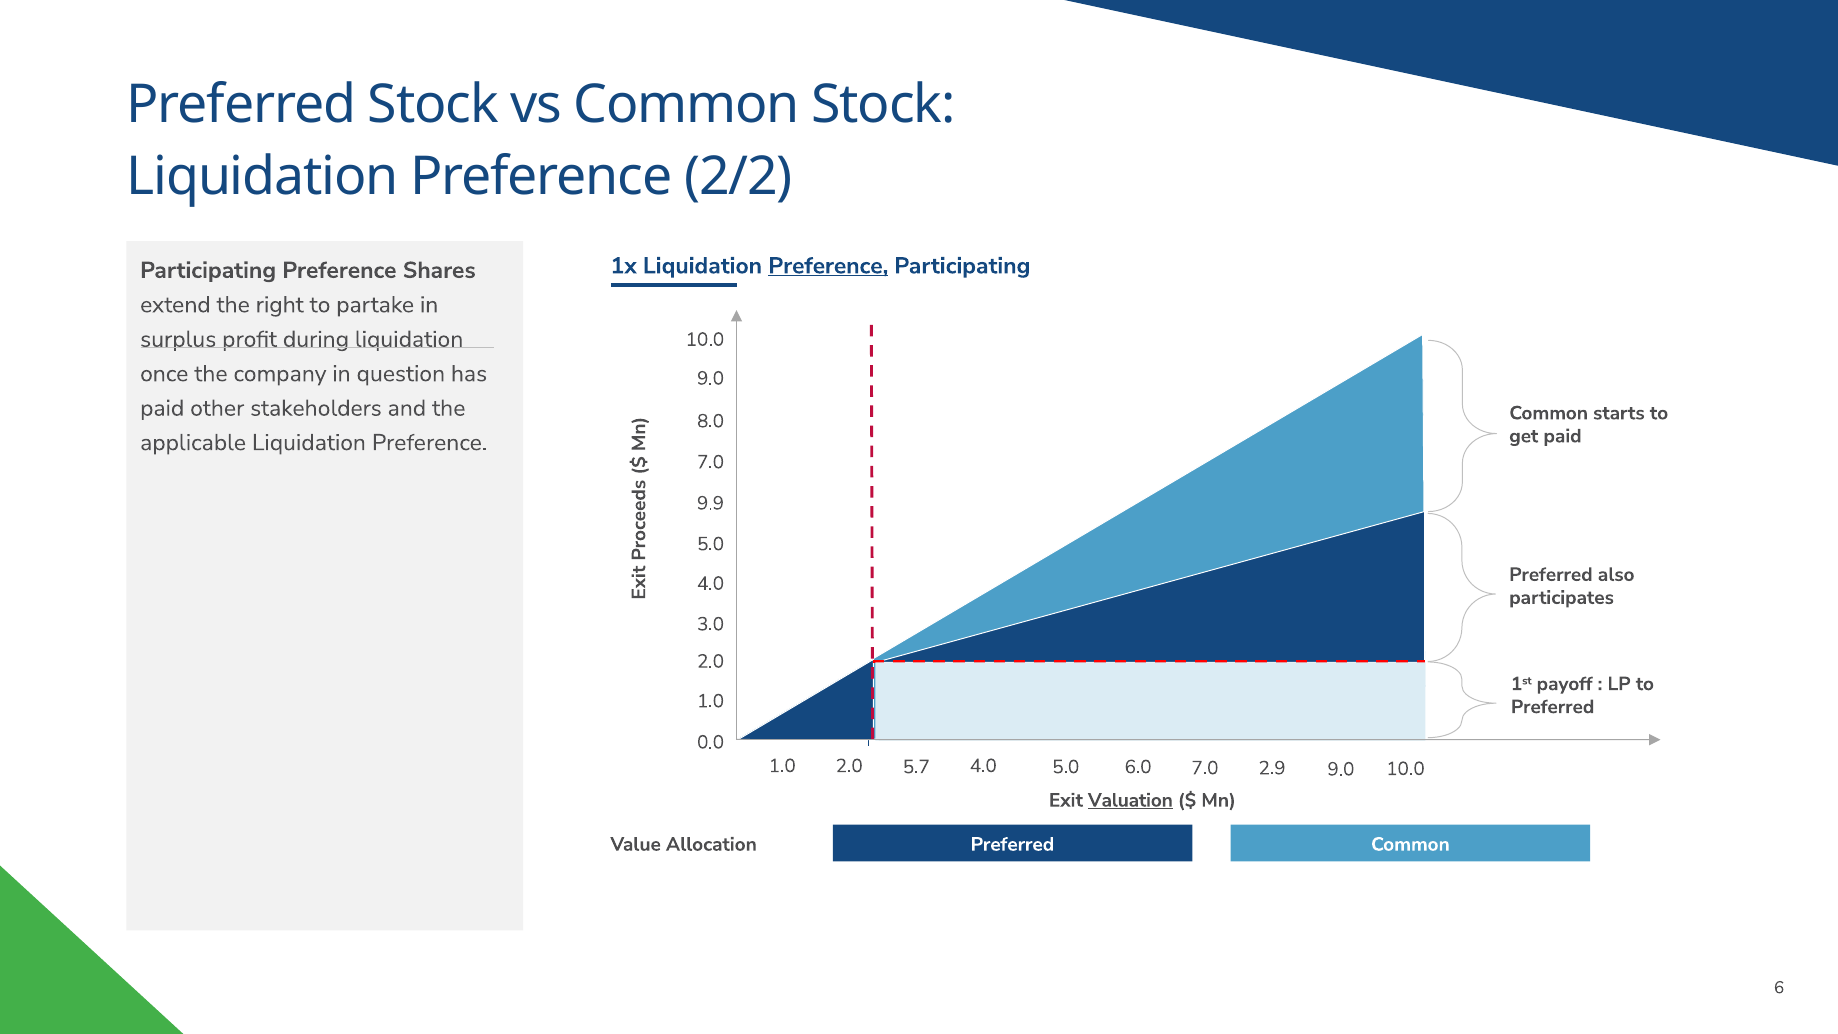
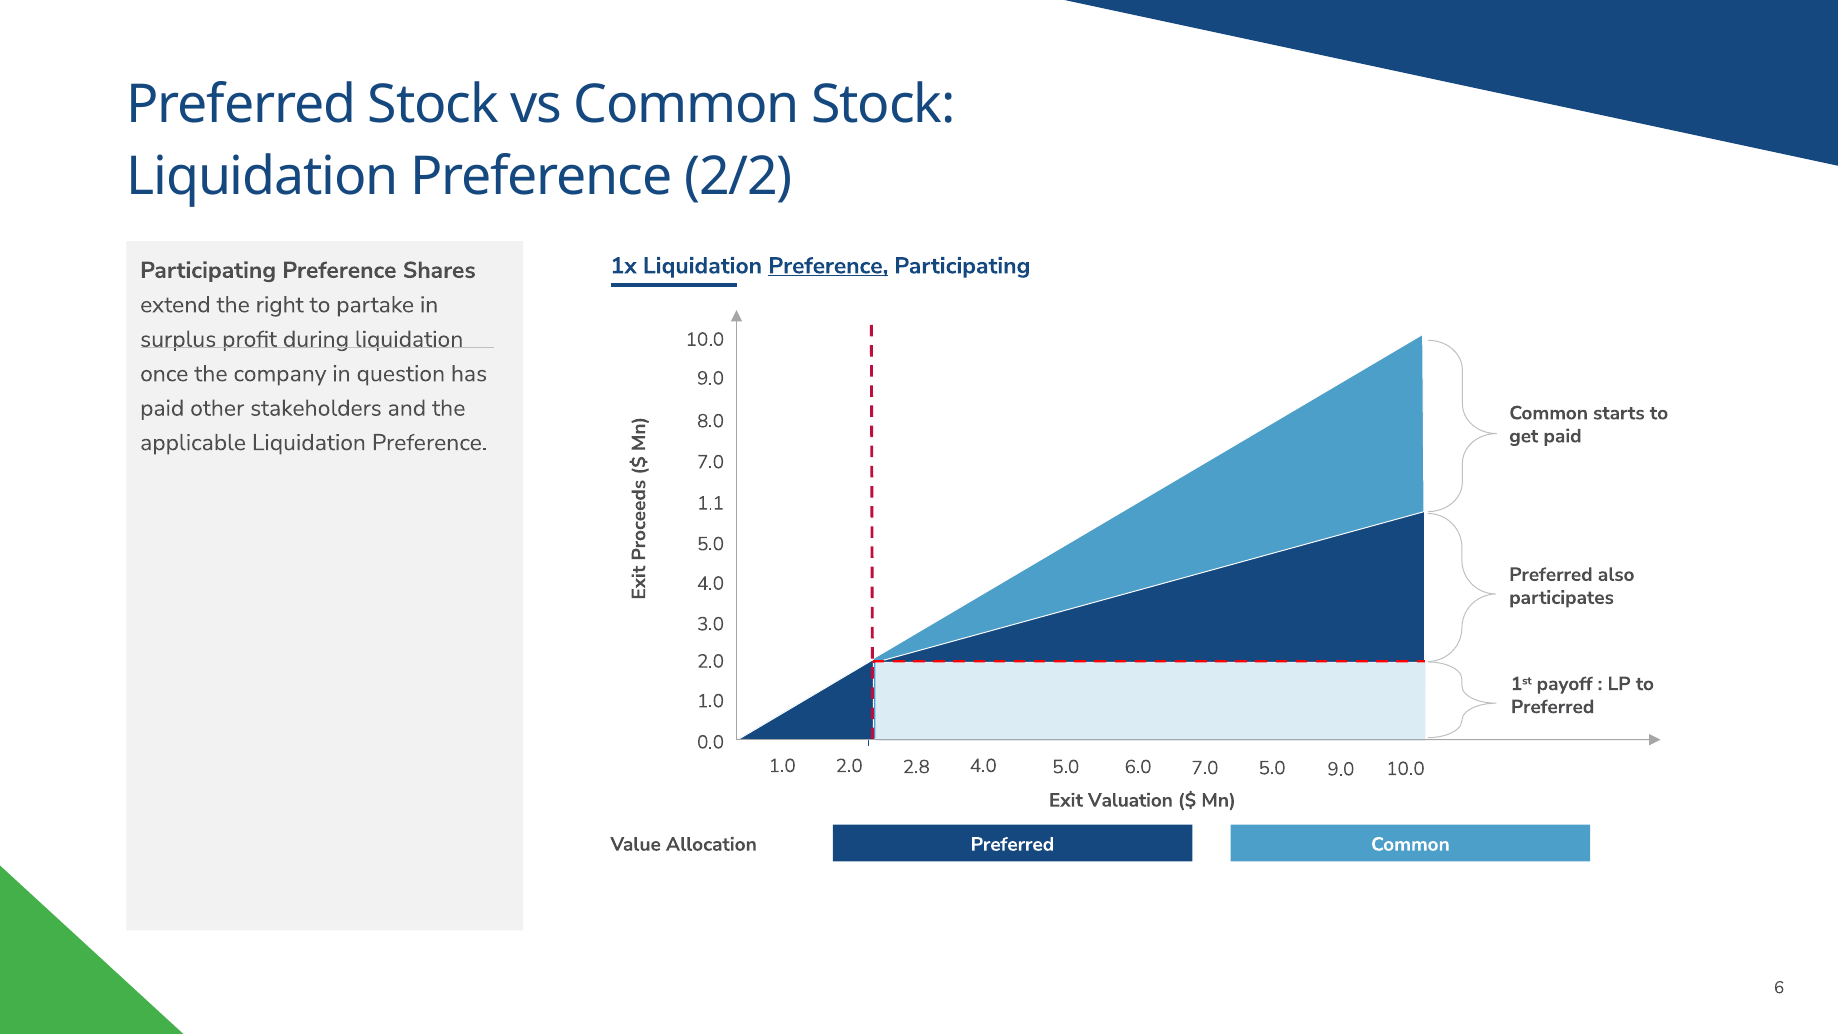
9.9: 9.9 -> 1.1
5.7: 5.7 -> 2.8
6.0 2.9: 2.9 -> 5.0
Valuation underline: present -> none
